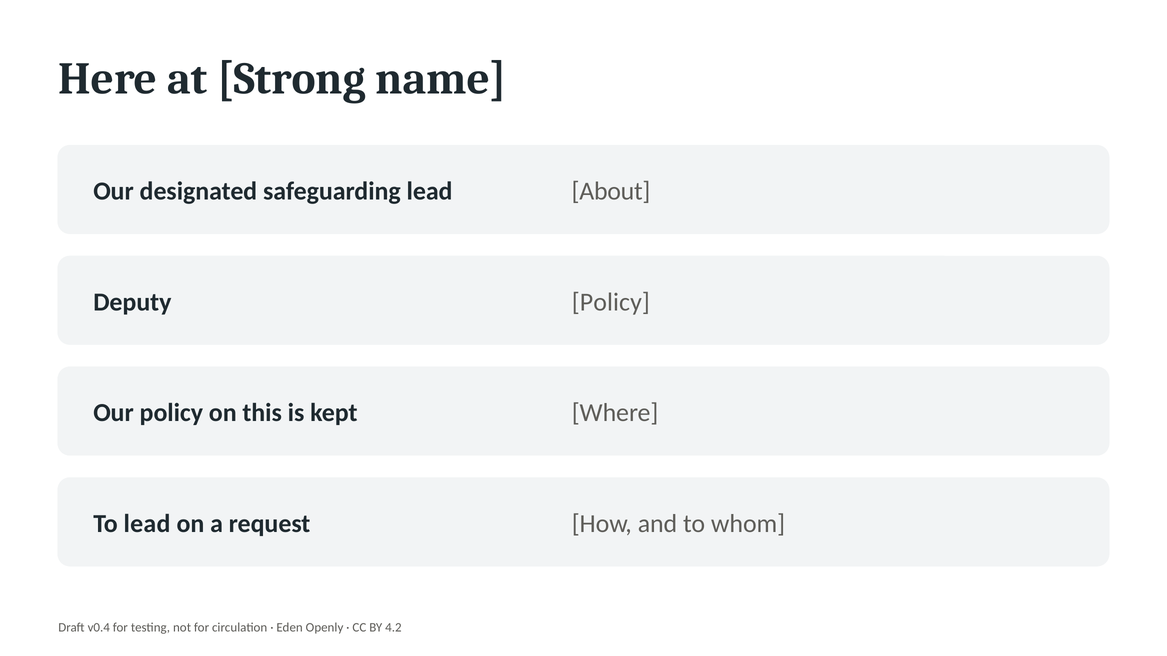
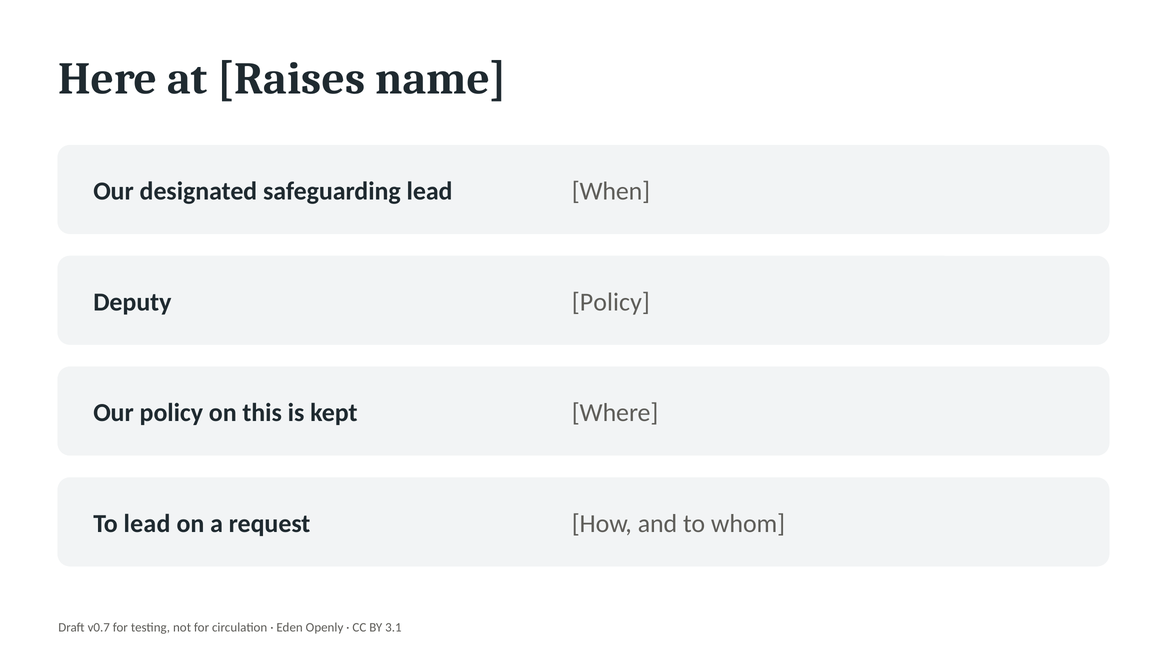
Strong: Strong -> Raises
About: About -> When
v0.4: v0.4 -> v0.7
4.2: 4.2 -> 3.1
